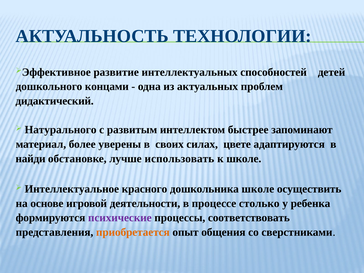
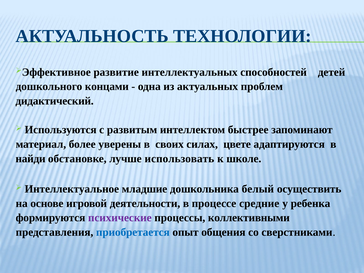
Натурального: Натурального -> Используются
красного: красного -> младшие
дошкольника школе: школе -> белый
столько: столько -> средние
соответствовать: соответствовать -> коллективными
приобретается colour: orange -> blue
